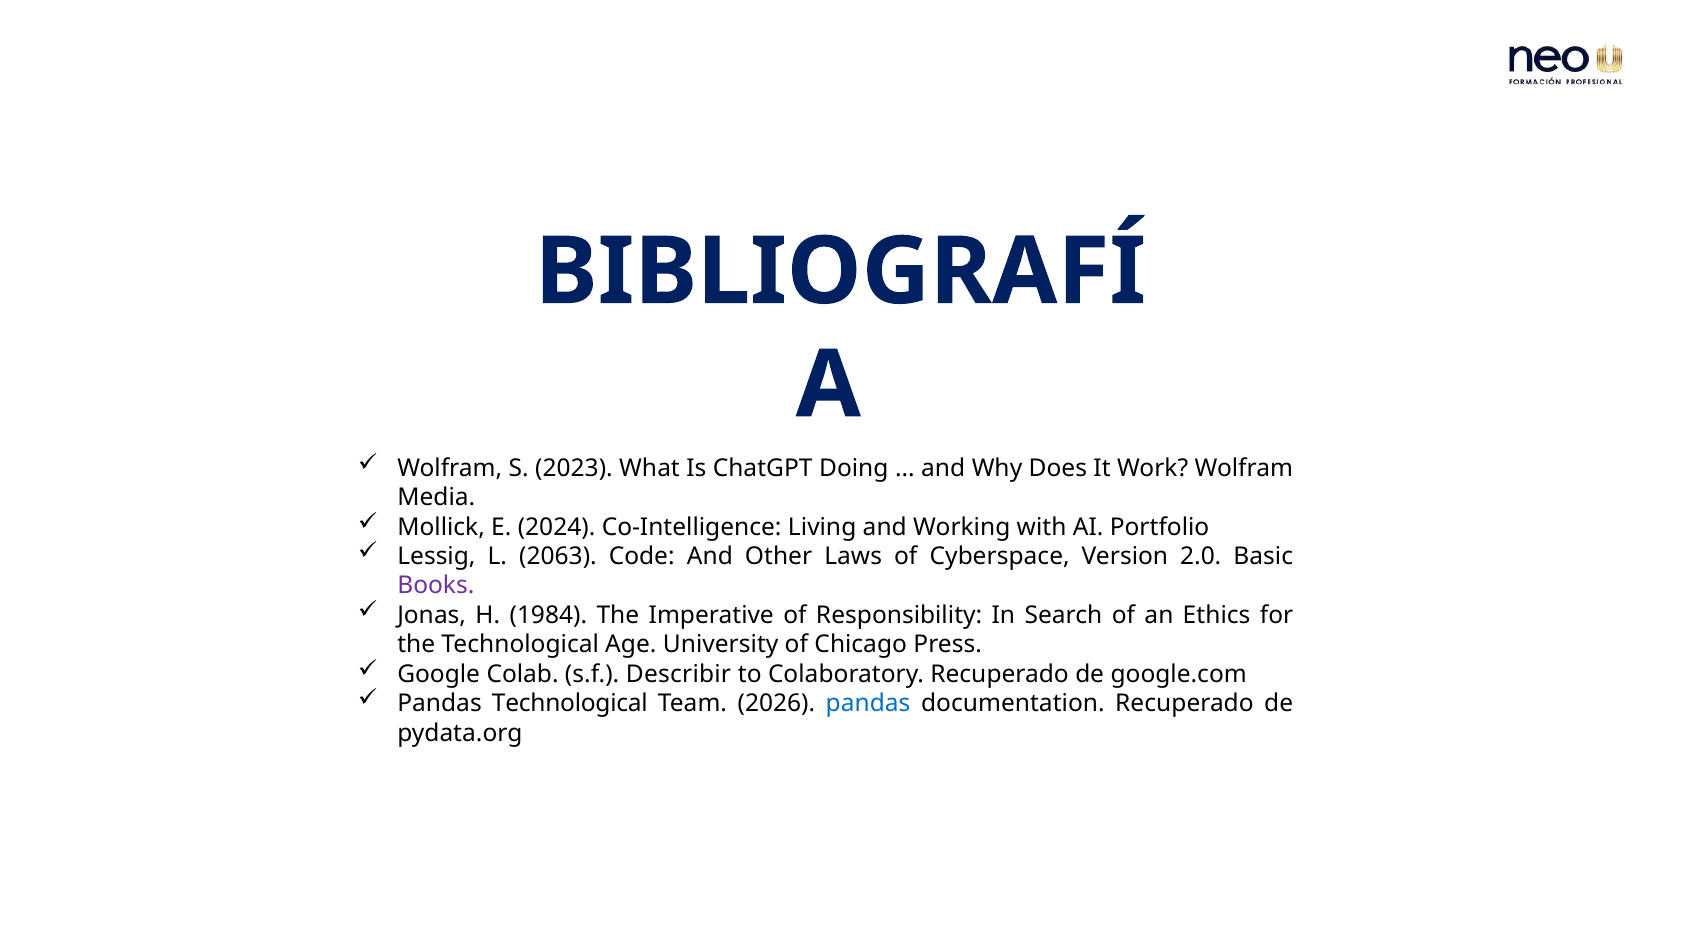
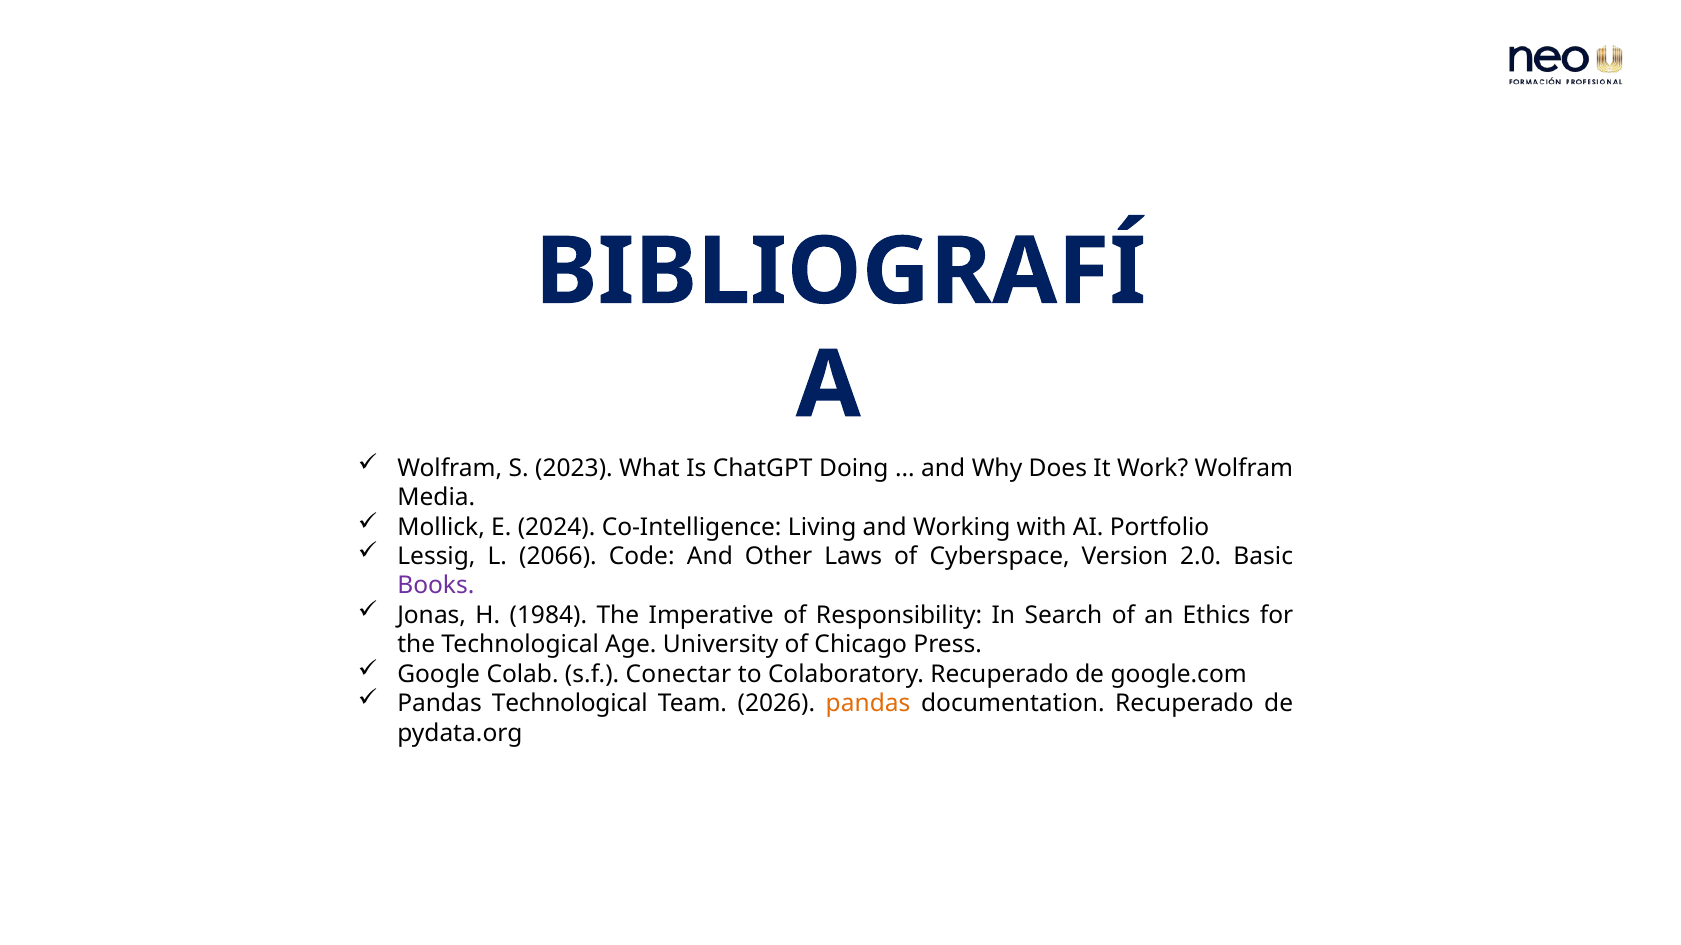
2063: 2063 -> 2066
Describir: Describir -> Conectar
pandas at (868, 704) colour: blue -> orange
